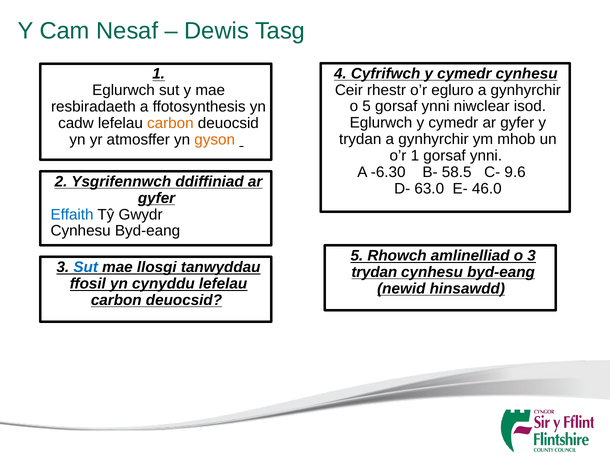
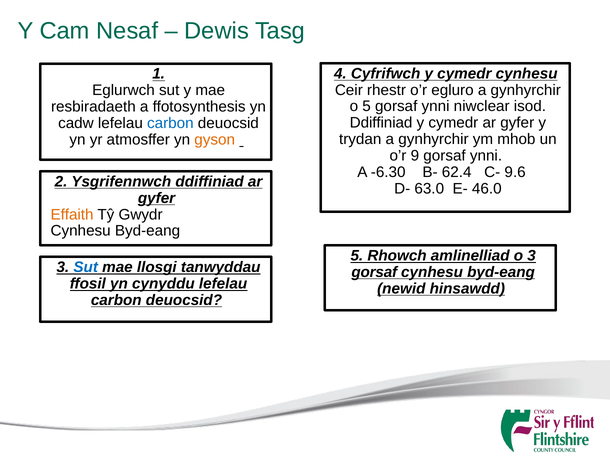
Eglurwch at (381, 123): Eglurwch -> Ddiffiniad
carbon at (170, 123) colour: orange -> blue
o’r 1: 1 -> 9
58.5: 58.5 -> 62.4
Effaith colour: blue -> orange
trydan at (374, 272): trydan -> gorsaf
